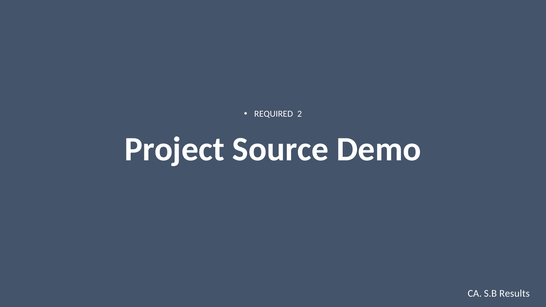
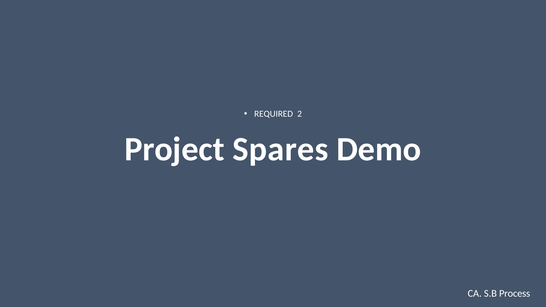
Source: Source -> Spares
Results: Results -> Process
